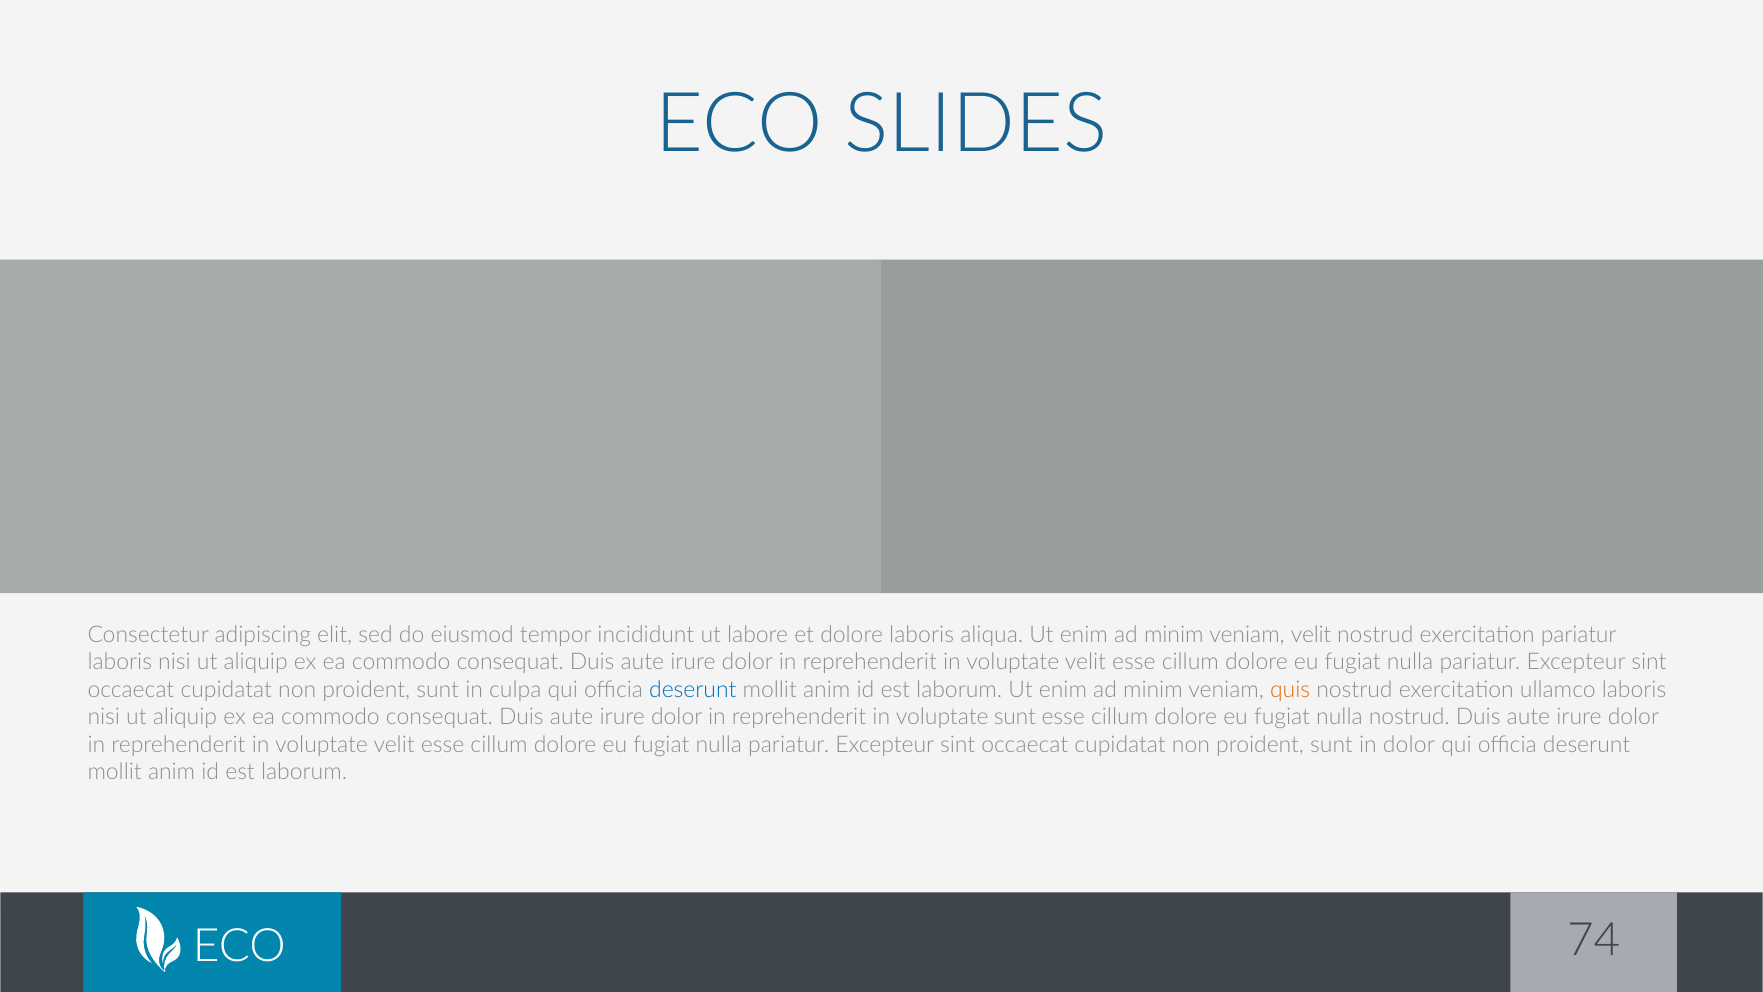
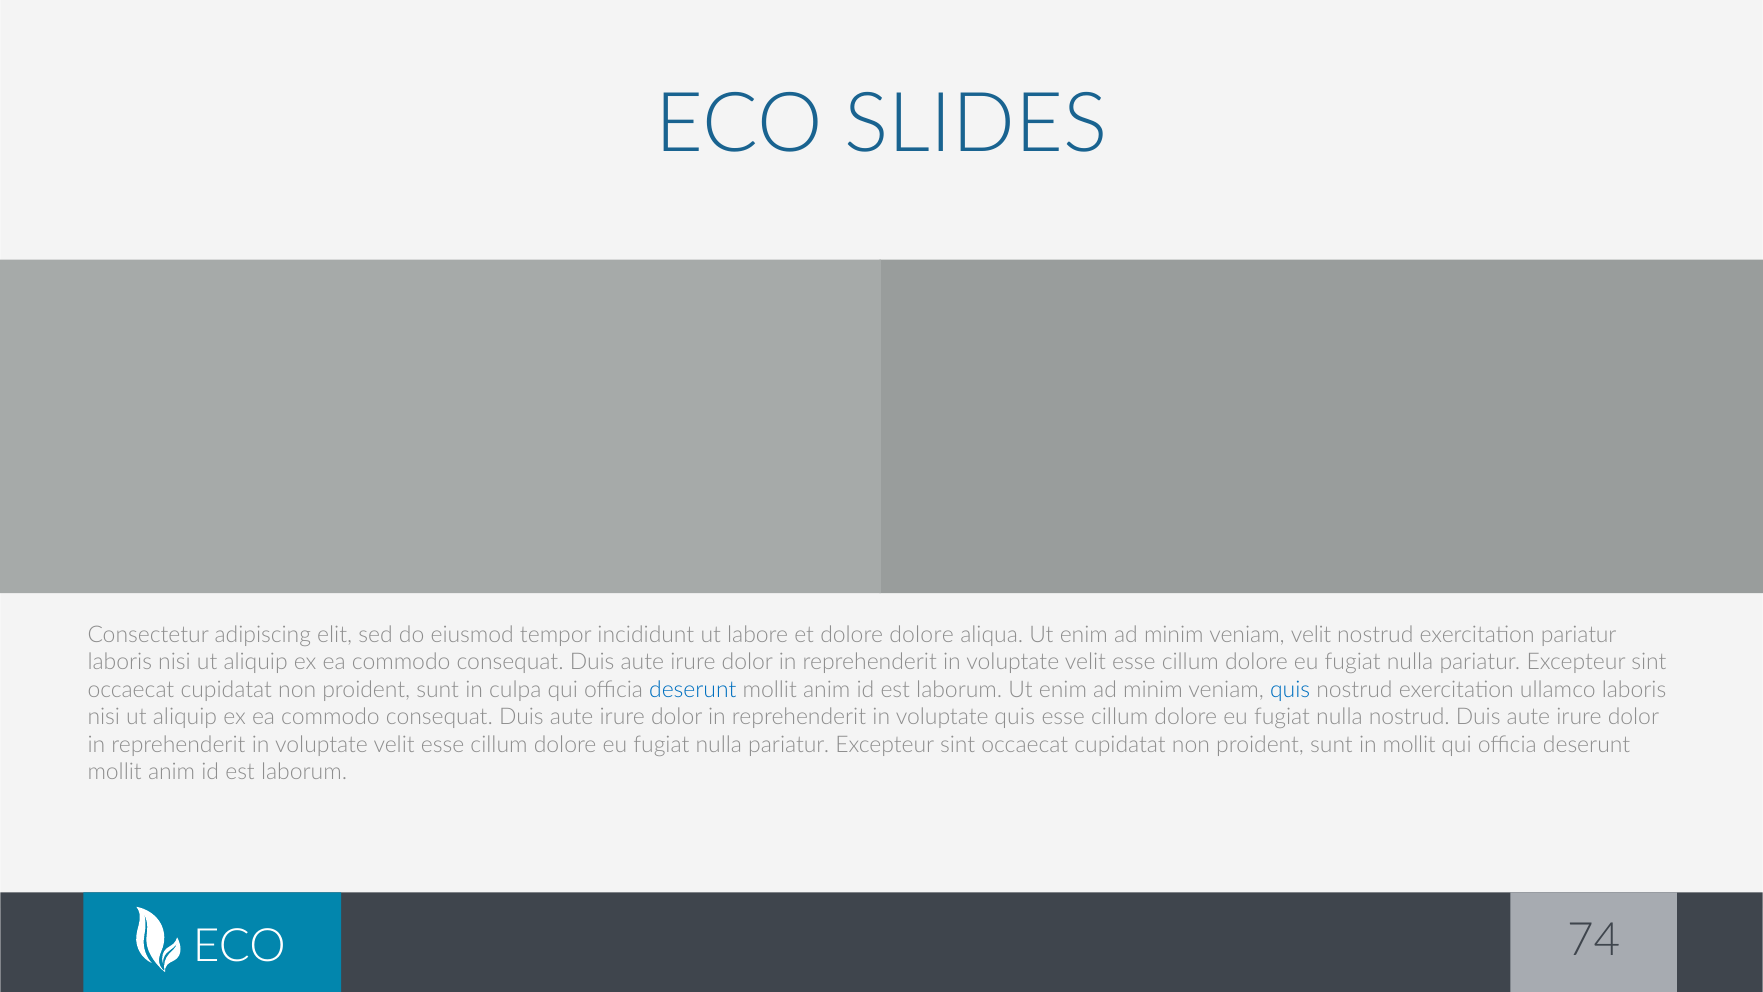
dolore laboris: laboris -> dolore
quis at (1290, 690) colour: orange -> blue
voluptate sunt: sunt -> quis
in dolor: dolor -> mollit
